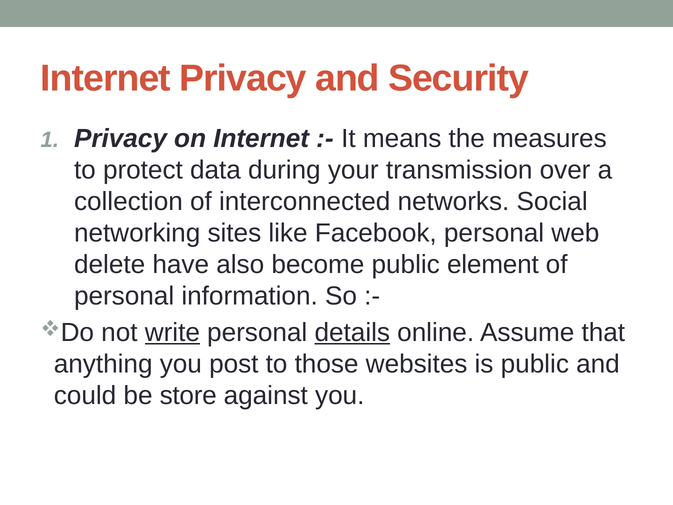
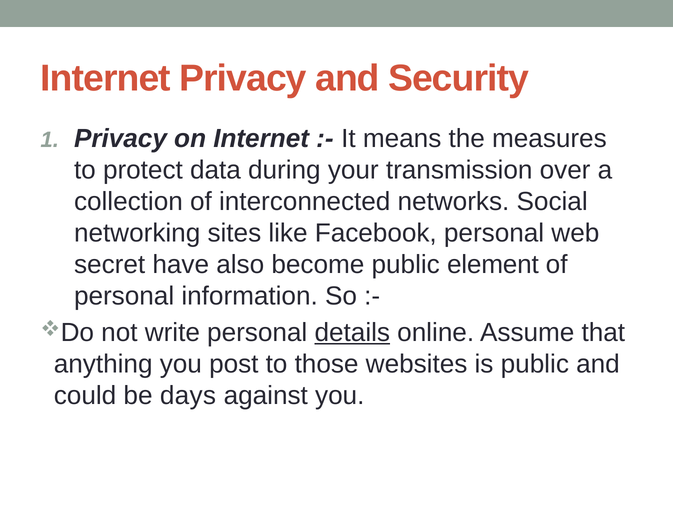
delete: delete -> secret
write underline: present -> none
store: store -> days
